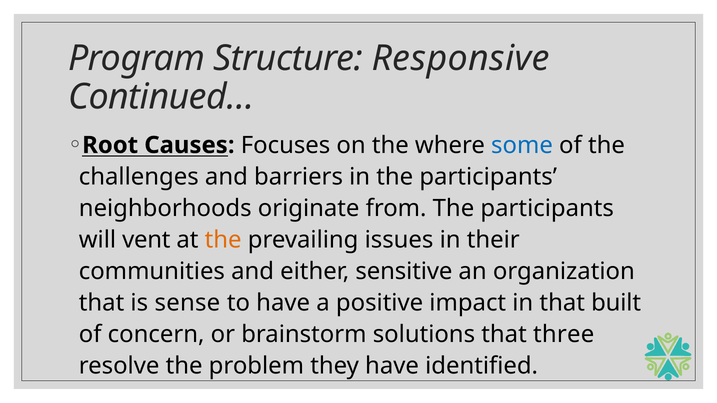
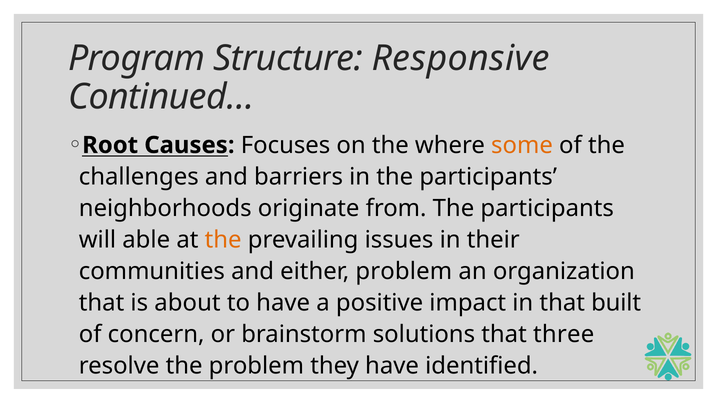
some colour: blue -> orange
vent: vent -> able
either sensitive: sensitive -> problem
sense: sense -> about
